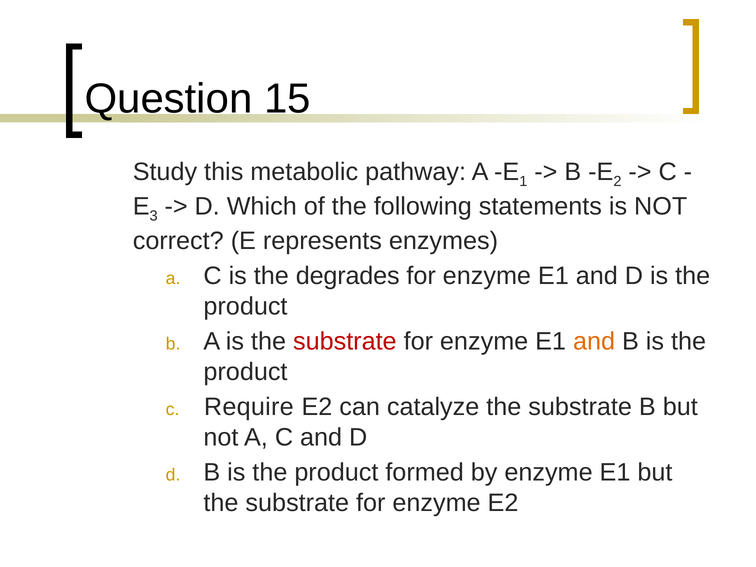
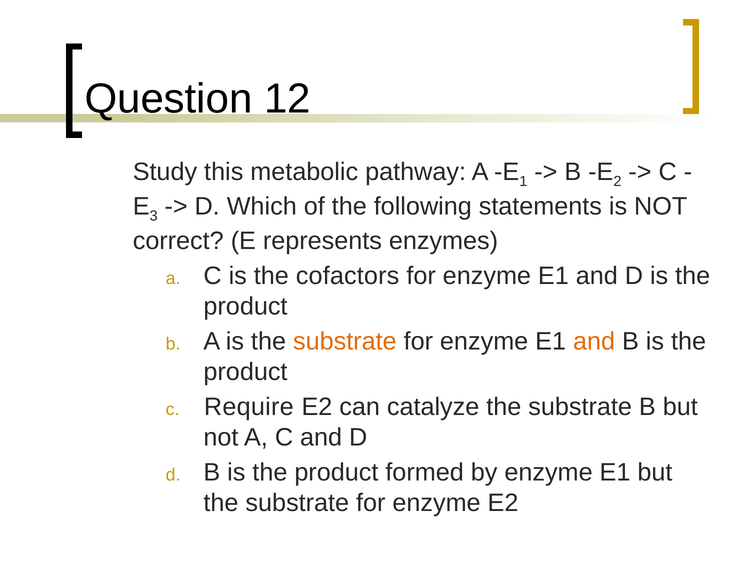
15: 15 -> 12
degrades: degrades -> cofactors
substrate at (345, 341) colour: red -> orange
